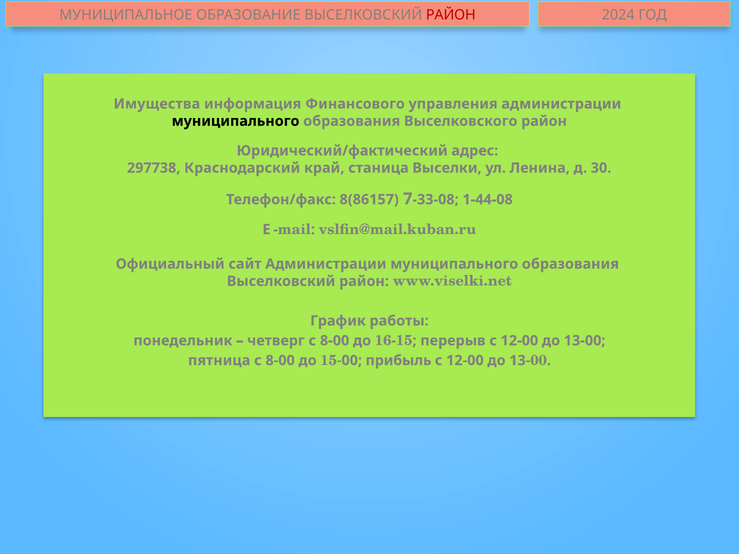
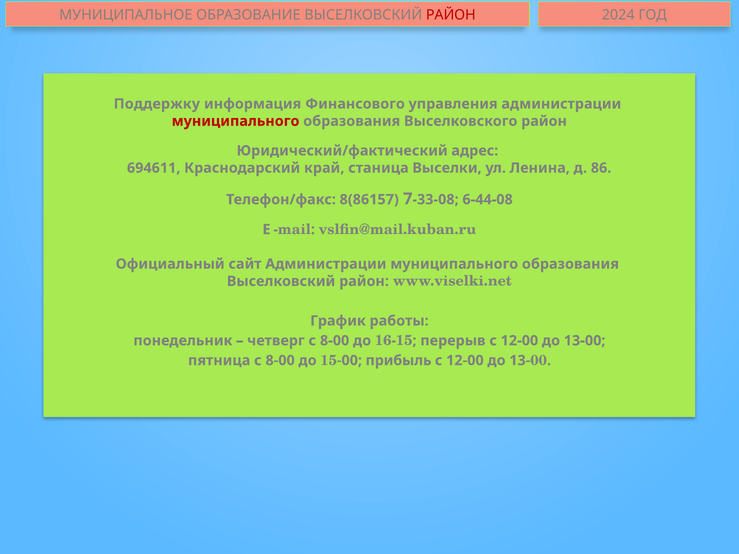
Имущества: Имущества -> Поддержку
муниципального at (236, 121) colour: black -> red
297738: 297738 -> 694611
30: 30 -> 86
1-44-08: 1-44-08 -> 6-44-08
